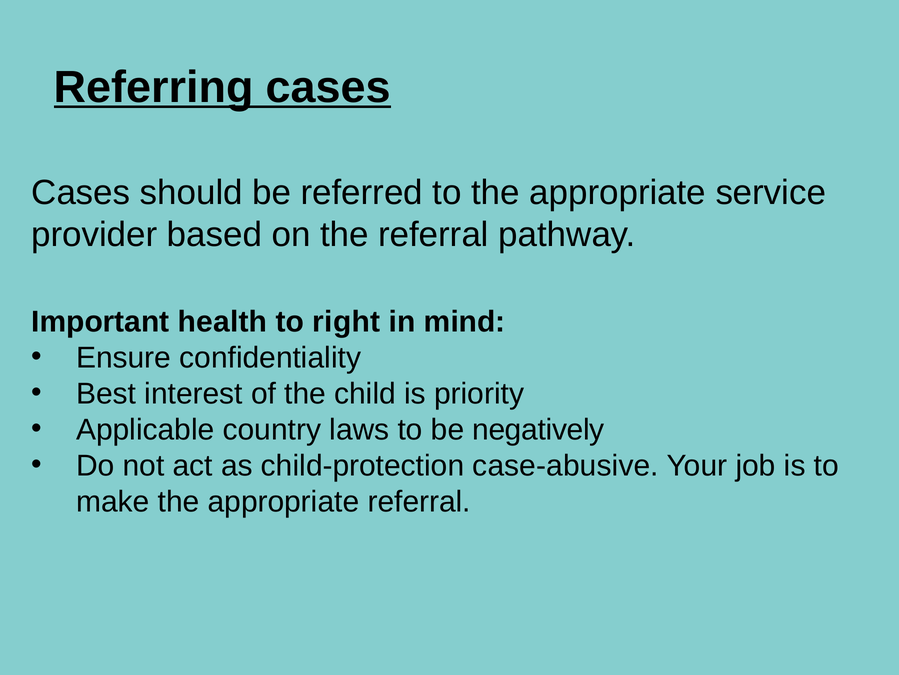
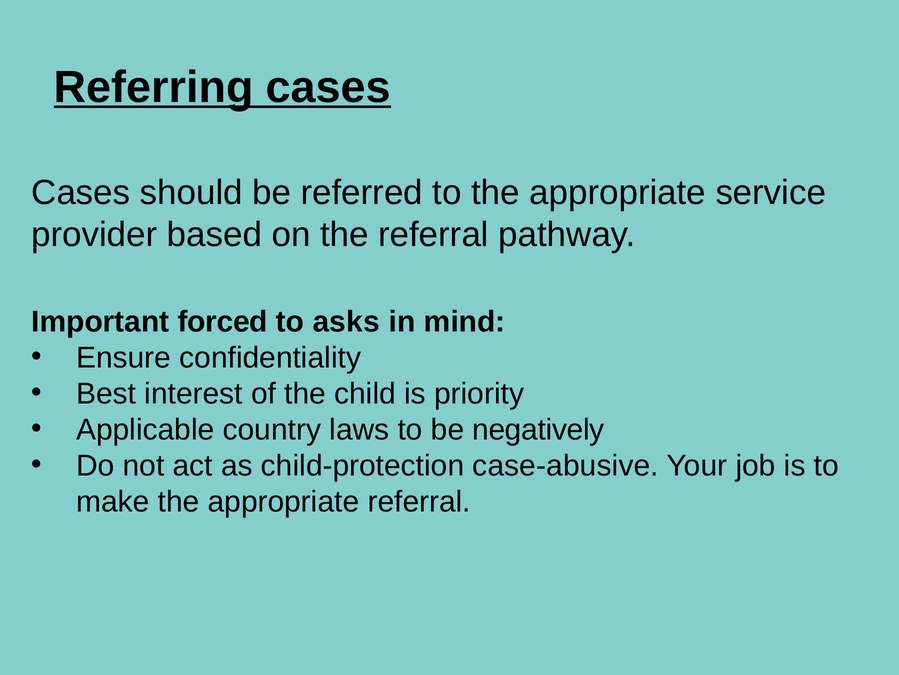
health: health -> forced
right: right -> asks
